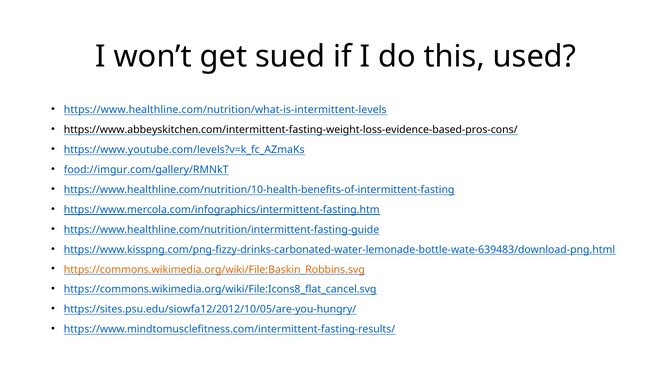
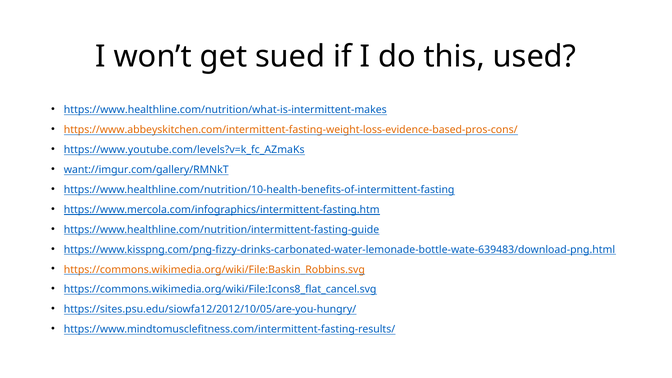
https://www.healthline.com/nutrition/what-is-intermittent-levels: https://www.healthline.com/nutrition/what-is-intermittent-levels -> https://www.healthline.com/nutrition/what-is-intermittent-makes
https://www.abbeyskitchen.com/intermittent-fasting-weight-loss-evidence-based-pros-cons/ colour: black -> orange
food://imgur.com/gallery/RMNkT: food://imgur.com/gallery/RMNkT -> want://imgur.com/gallery/RMNkT
